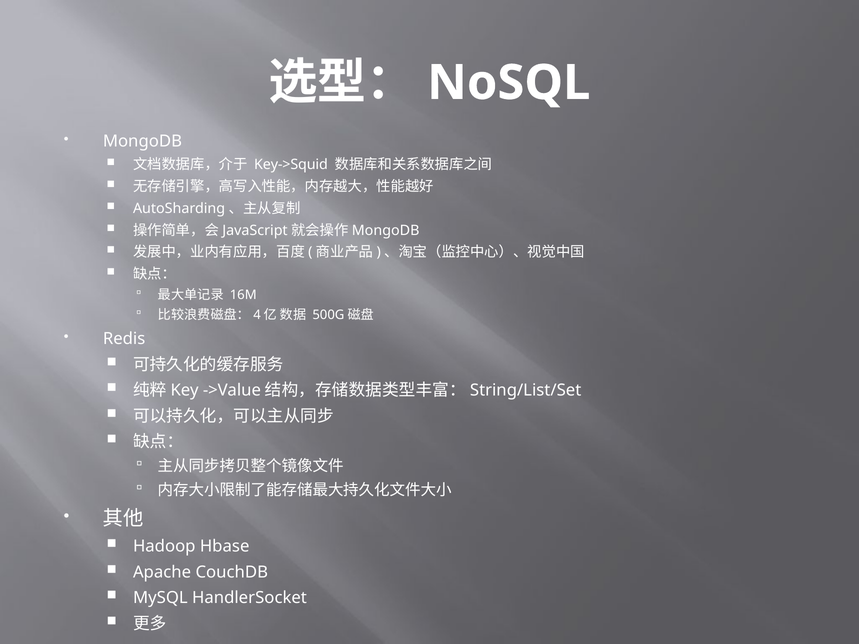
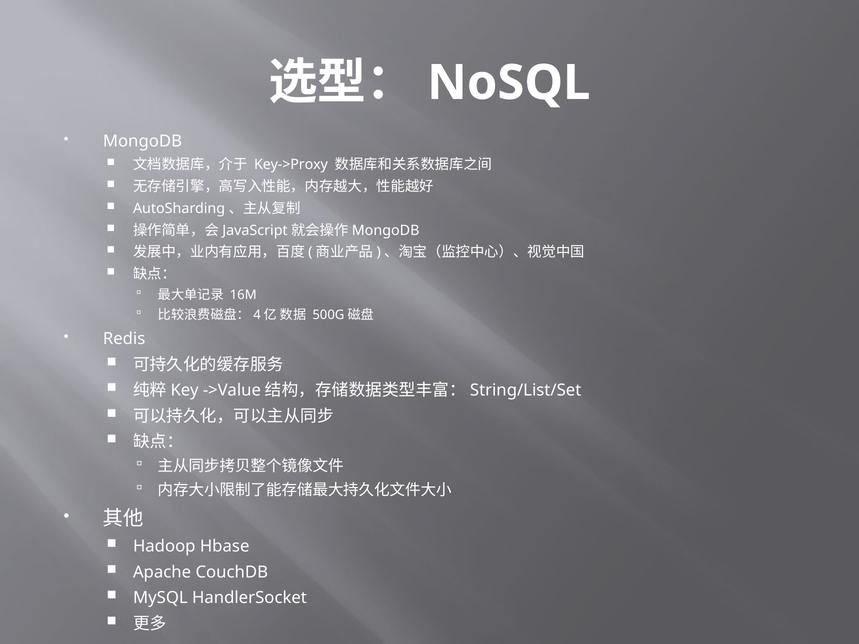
Key->Squid: Key->Squid -> Key->Proxy
